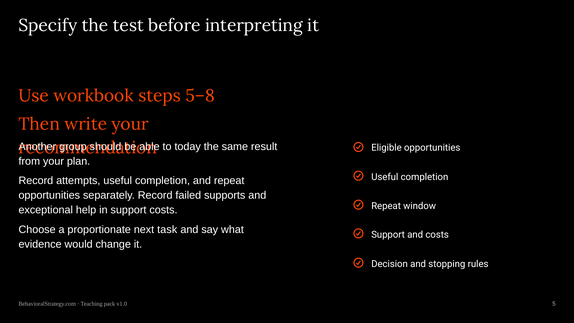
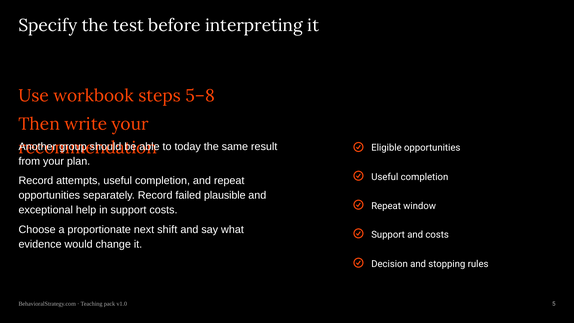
supports: supports -> plausible
task: task -> shift
